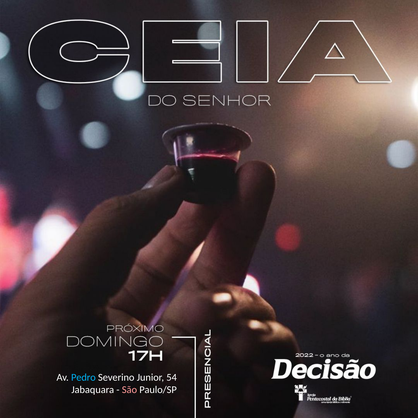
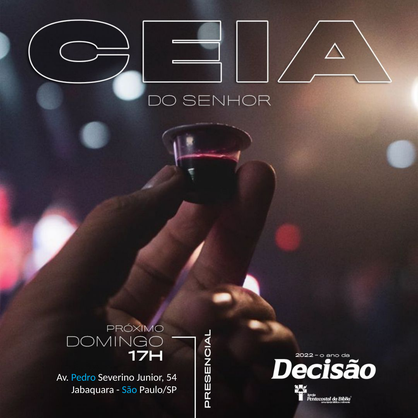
São colour: pink -> light blue
